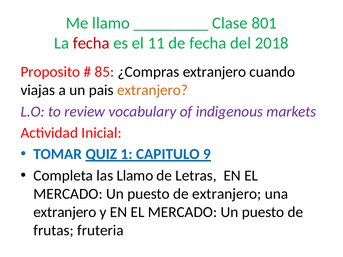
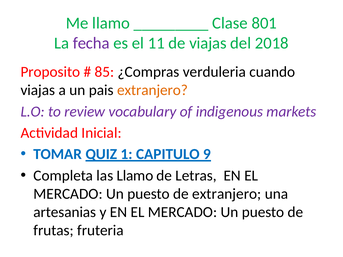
fecha at (91, 43) colour: red -> purple
de fecha: fecha -> viajas
¿Compras extranjero: extranjero -> verduleria
extranjero at (65, 212): extranjero -> artesanias
